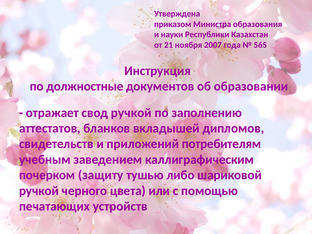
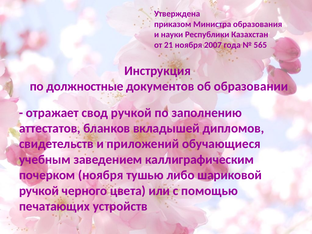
потребителям: потребителям -> обучающиеся
почерком защиту: защиту -> ноября
